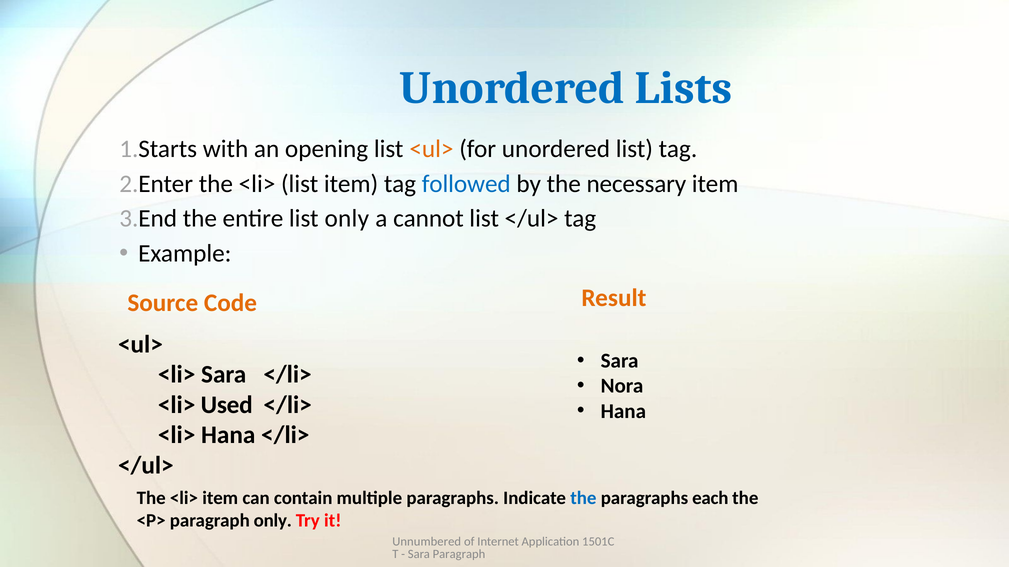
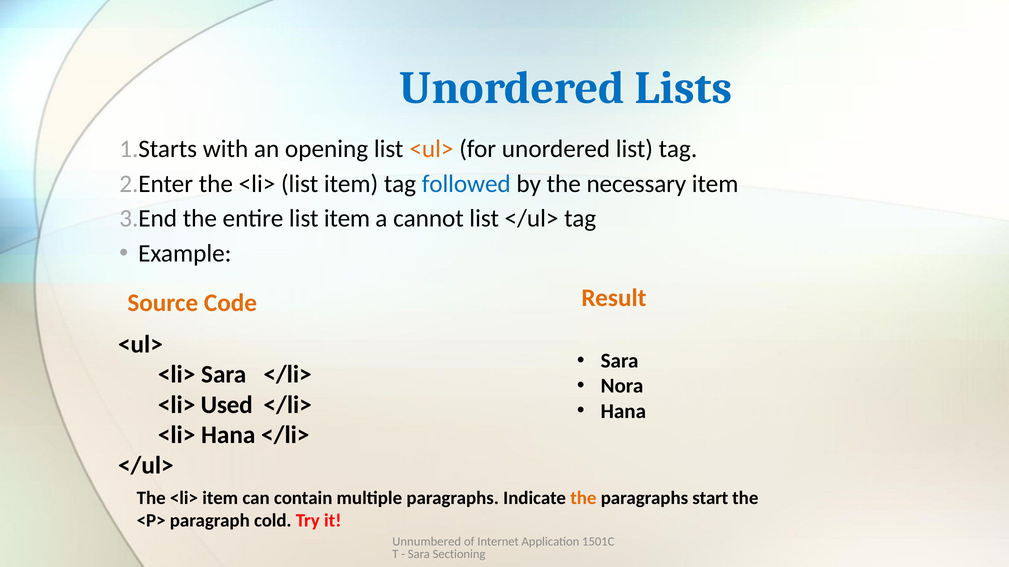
entire list only: only -> item
the at (583, 499) colour: blue -> orange
each: each -> start
paragraph only: only -> cold
Sara Paragraph: Paragraph -> Sectioning
